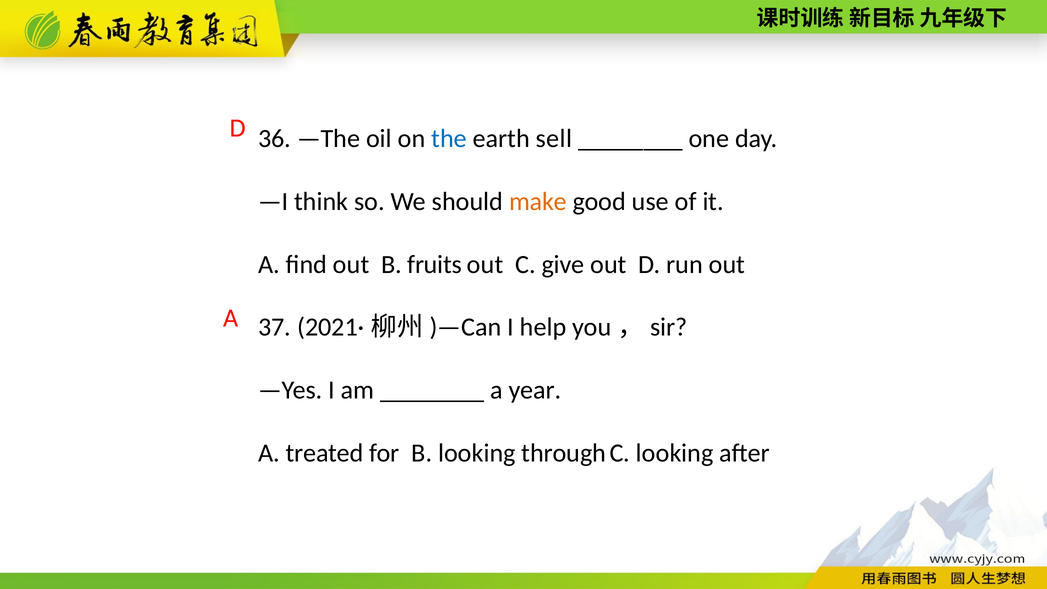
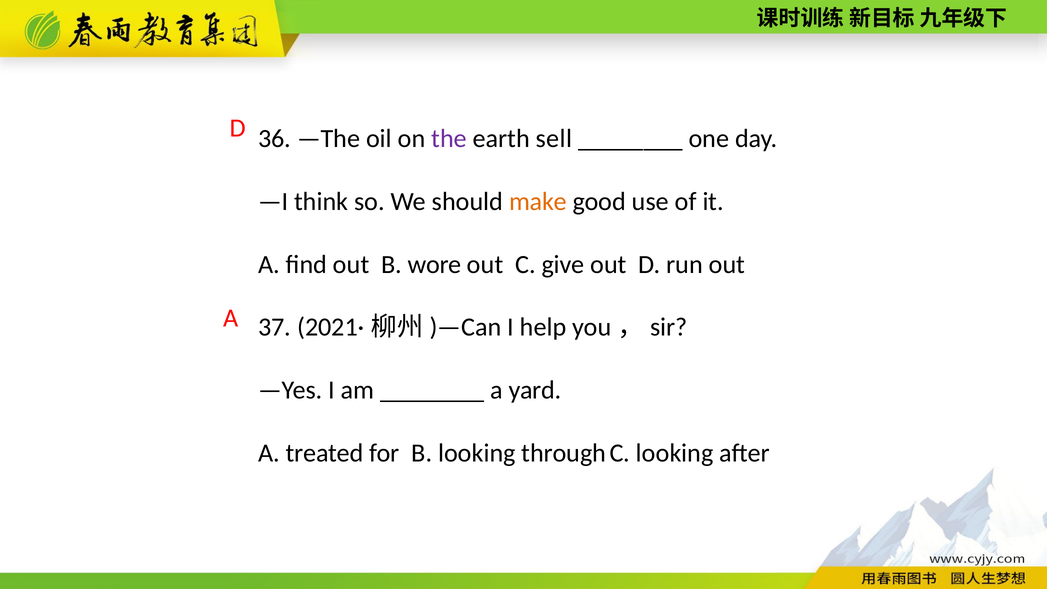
the colour: blue -> purple
fruits: fruits -> wore
year: year -> yard
